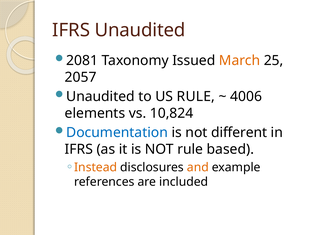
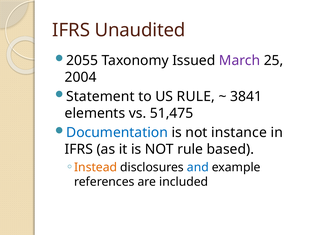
2081: 2081 -> 2055
March colour: orange -> purple
2057: 2057 -> 2004
Unaudited at (100, 96): Unaudited -> Statement
4006: 4006 -> 3841
10,824: 10,824 -> 51,475
different: different -> instance
and colour: orange -> blue
